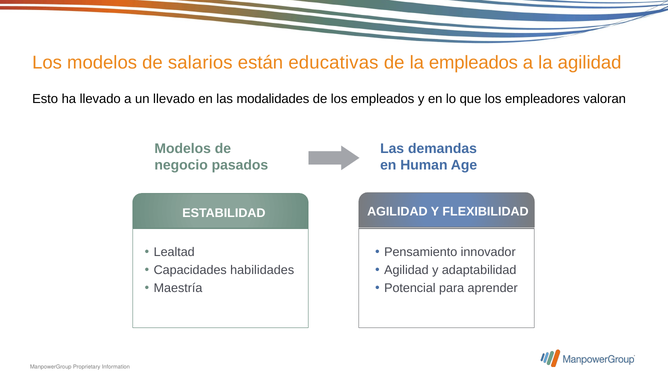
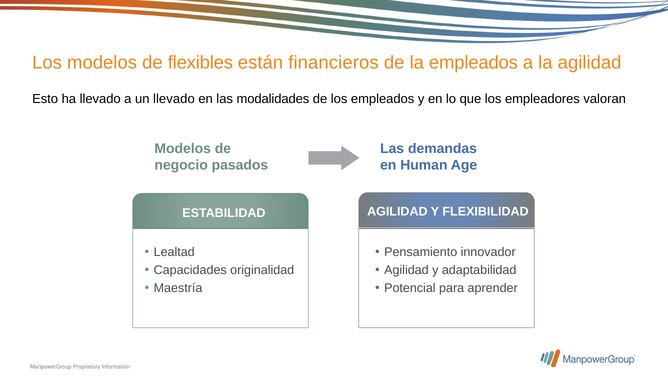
salarios: salarios -> flexibles
educativas: educativas -> financieros
habilidades: habilidades -> originalidad
